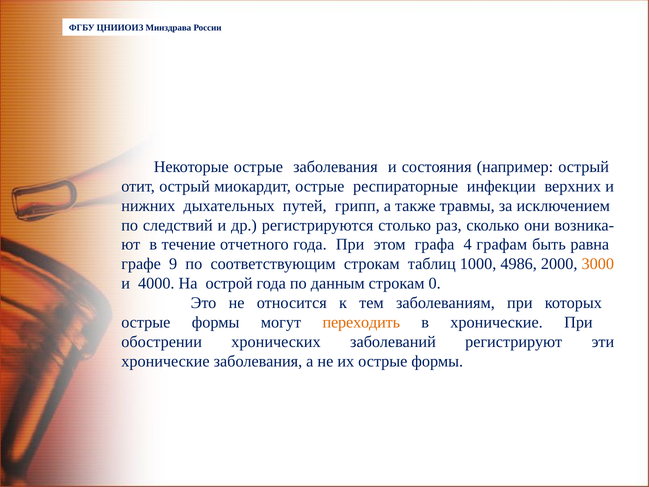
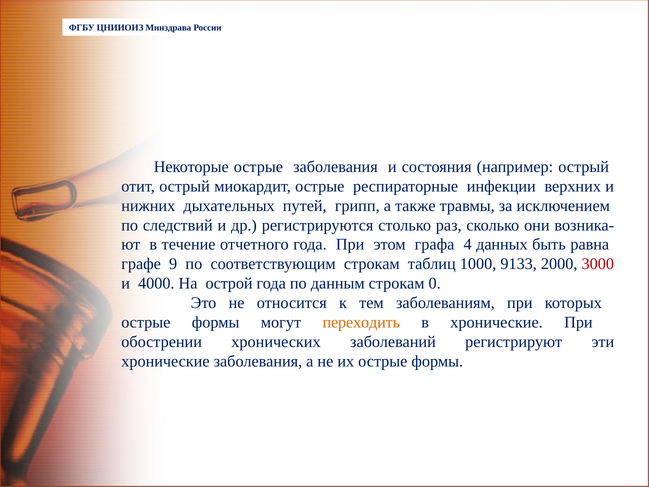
графам: графам -> данных
4986: 4986 -> 9133
3000 colour: orange -> red
